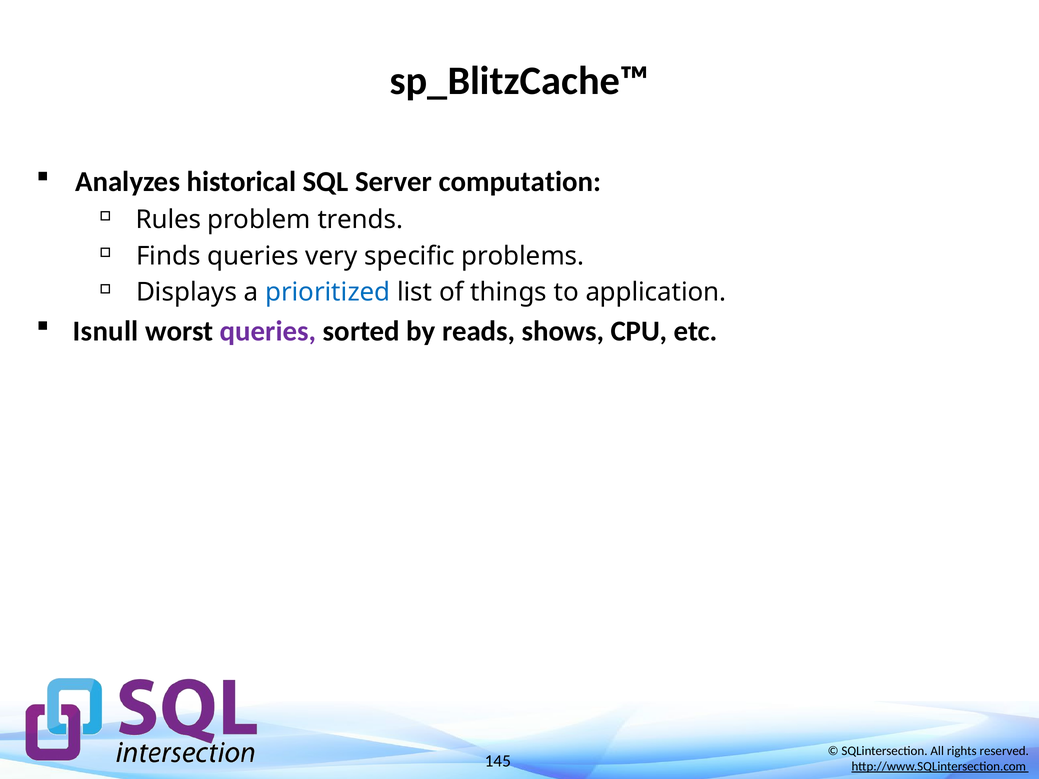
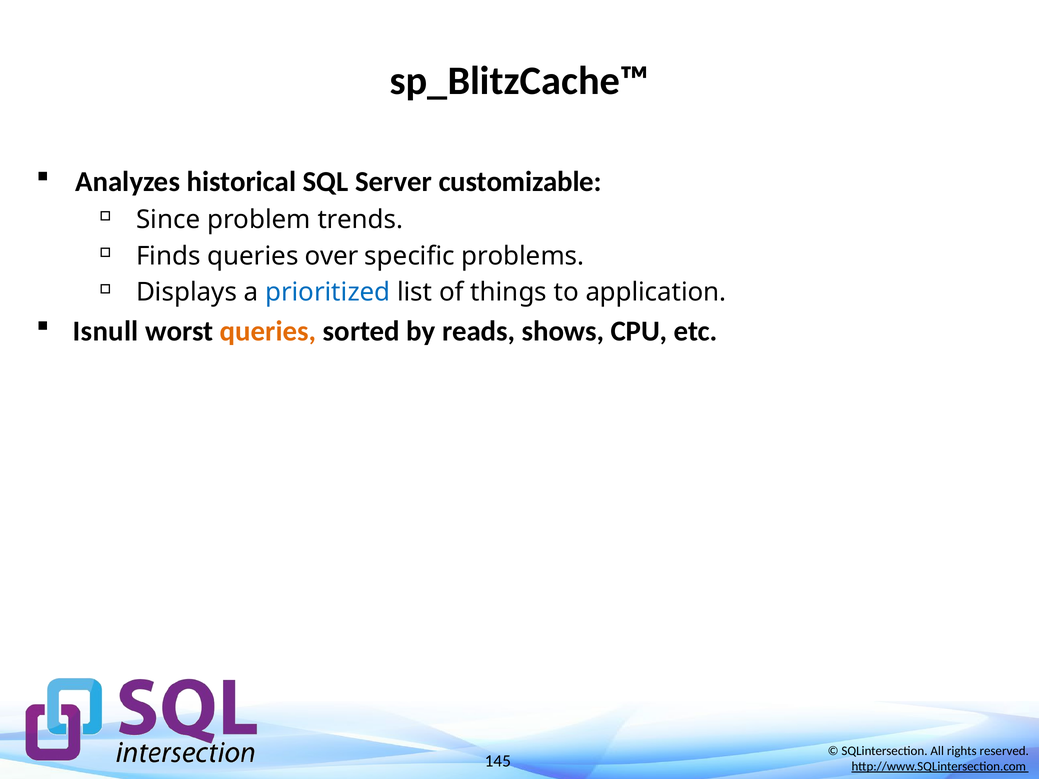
computation: computation -> customizable
Rules: Rules -> Since
very: very -> over
queries at (268, 331) colour: purple -> orange
